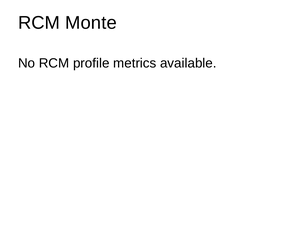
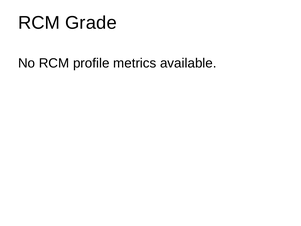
Monte: Monte -> Grade
